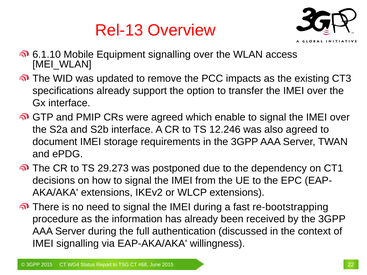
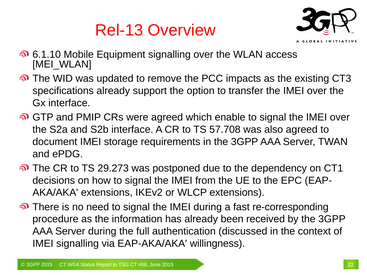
12.246: 12.246 -> 57.708
re-bootstrapping: re-bootstrapping -> re-corresponding
